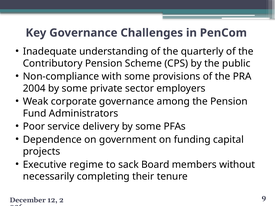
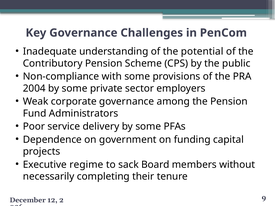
quarterly: quarterly -> potential
